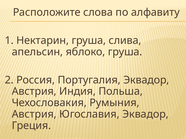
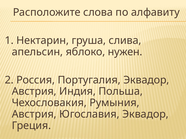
яблоко груша: груша -> нужен
